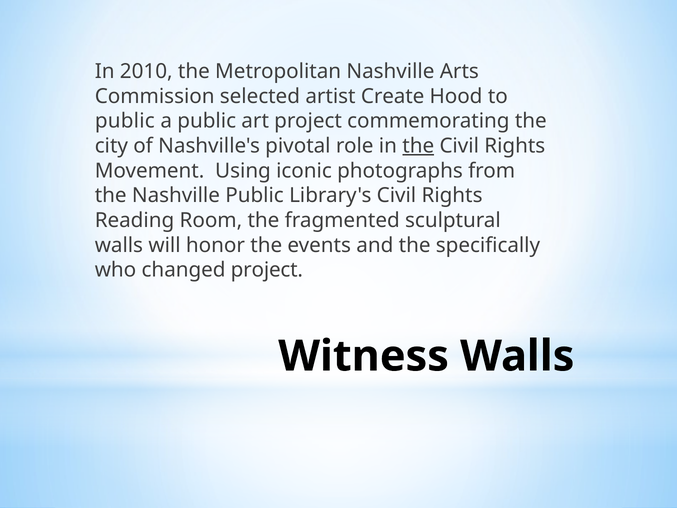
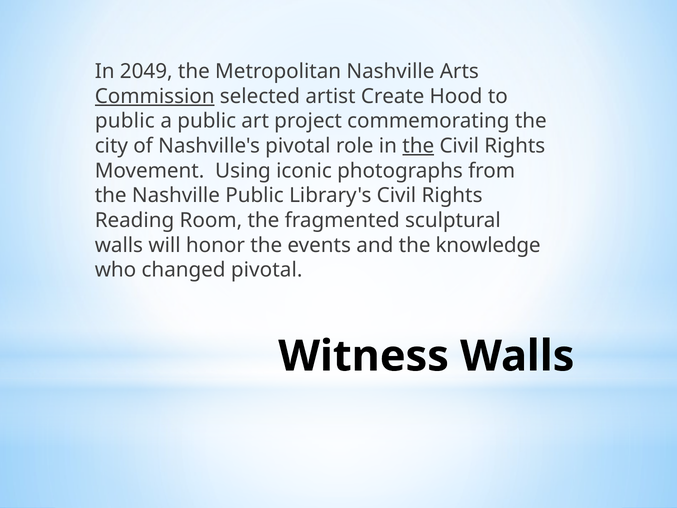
2010: 2010 -> 2049
Commission underline: none -> present
specifically: specifically -> knowledge
changed project: project -> pivotal
